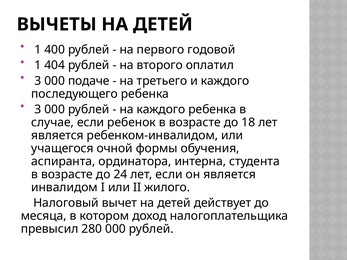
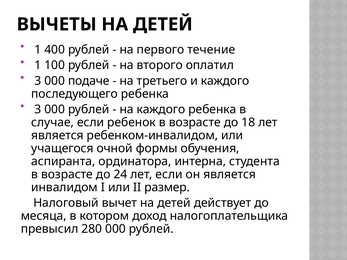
годовой: годовой -> течение
404: 404 -> 100
жилого: жилого -> размер
